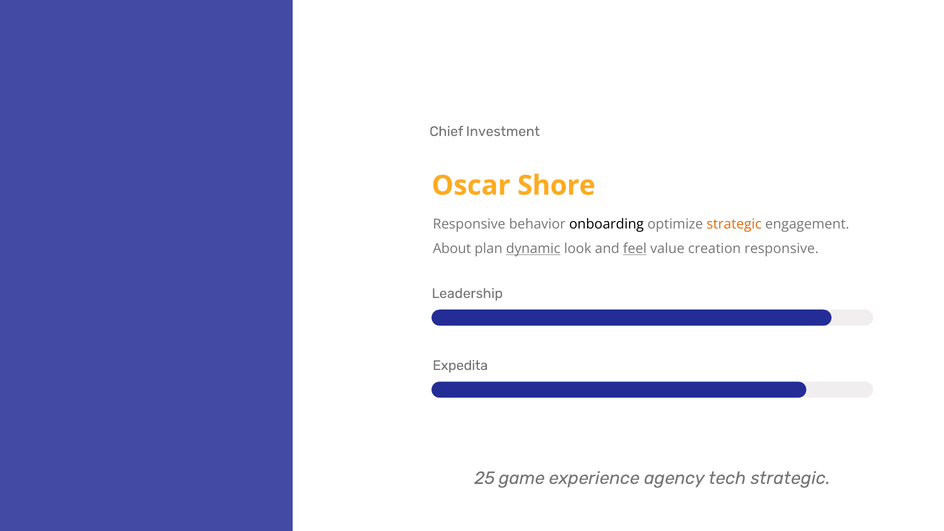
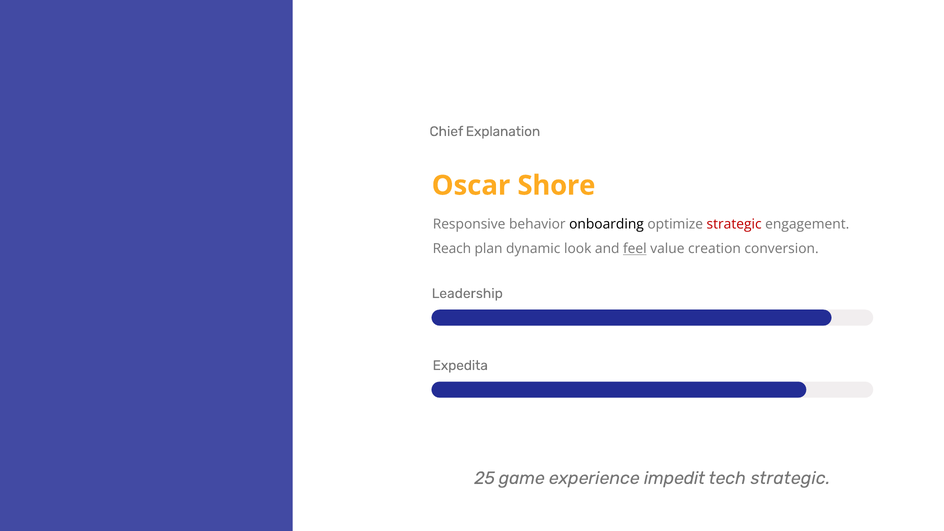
Investment: Investment -> Explanation
strategic at (734, 224) colour: orange -> red
About: About -> Reach
dynamic underline: present -> none
creation responsive: responsive -> conversion
agency: agency -> impedit
